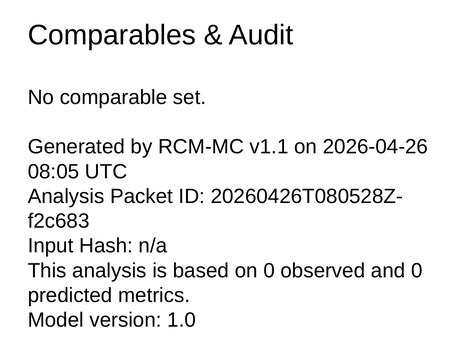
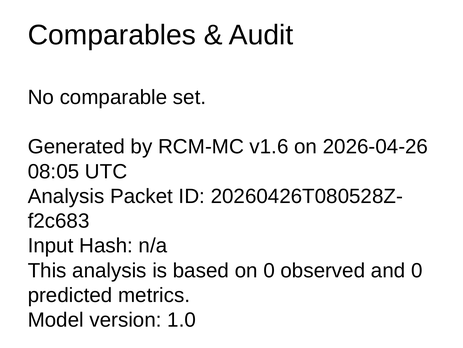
v1.1: v1.1 -> v1.6
